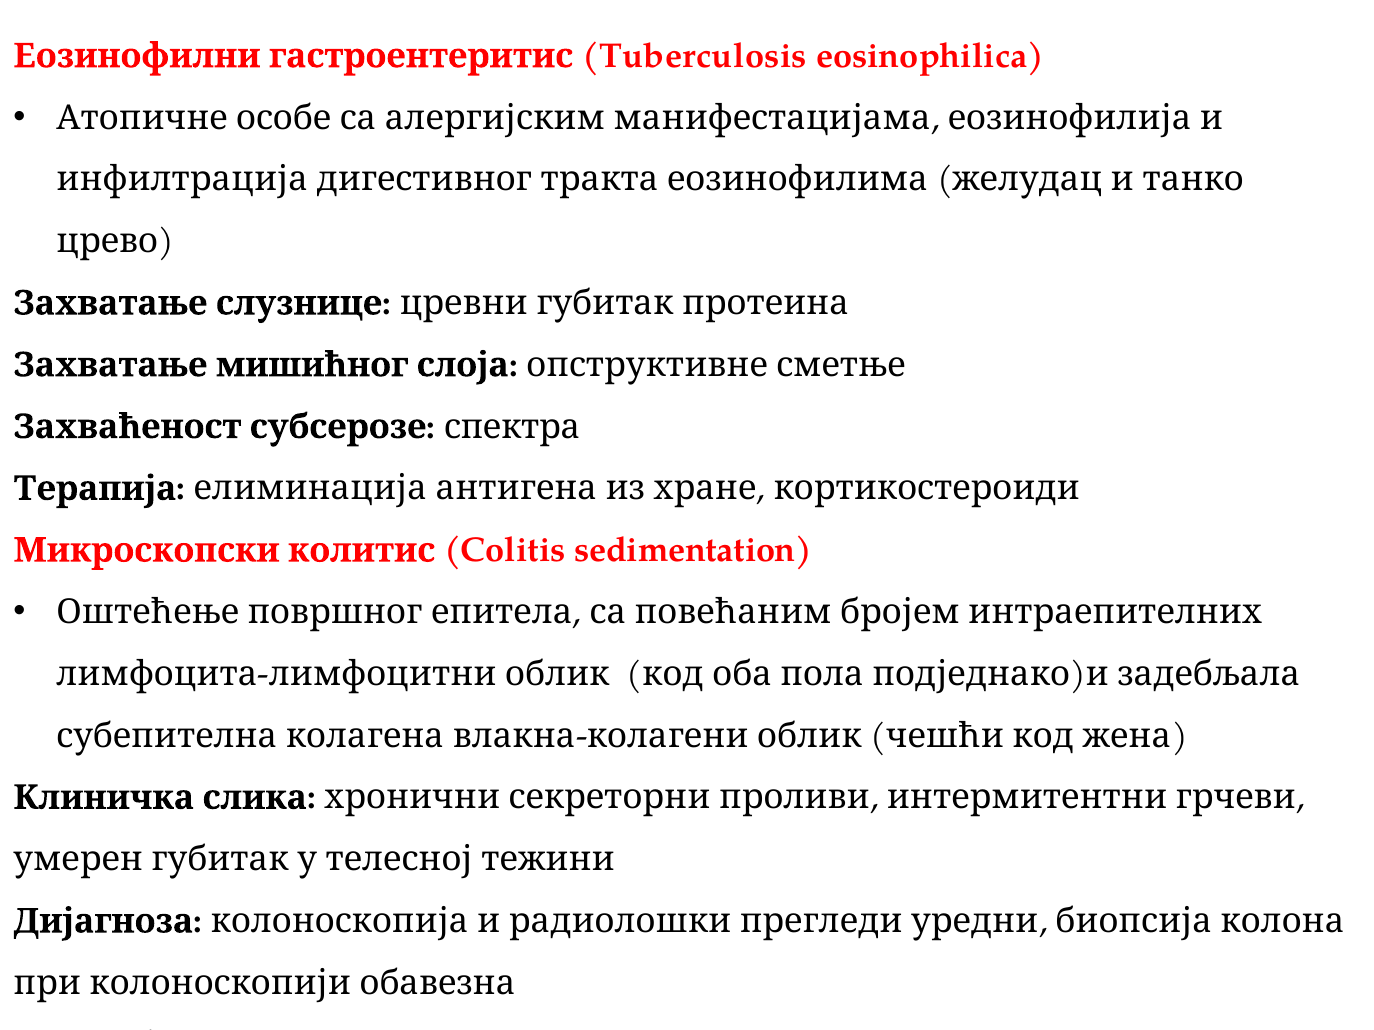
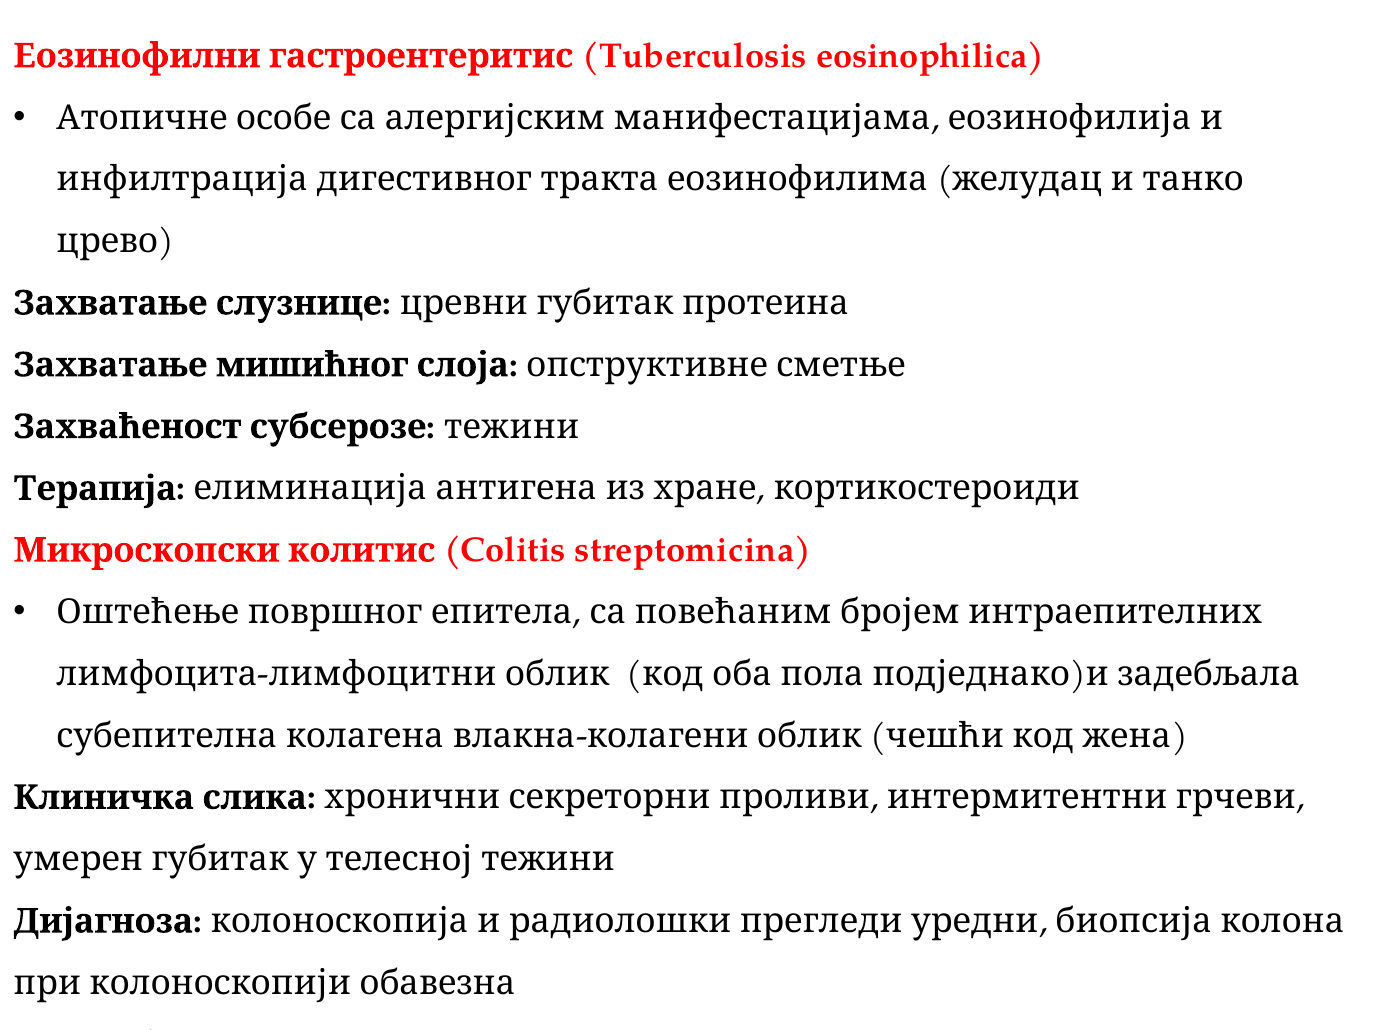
спектра at (512, 427): спектра -> тежини
sedimentation: sedimentation -> streptomicina
